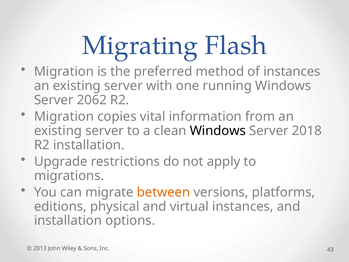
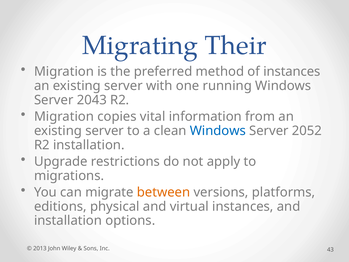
Flash: Flash -> Their
2062: 2062 -> 2043
Windows at (218, 131) colour: black -> blue
2018: 2018 -> 2052
